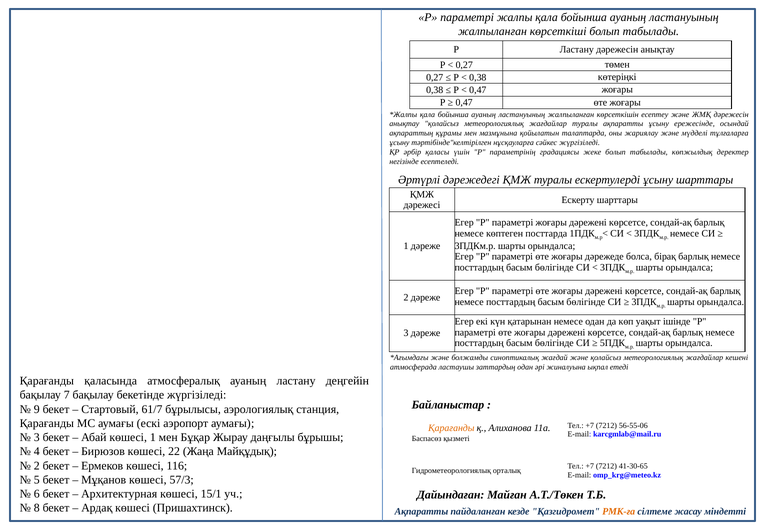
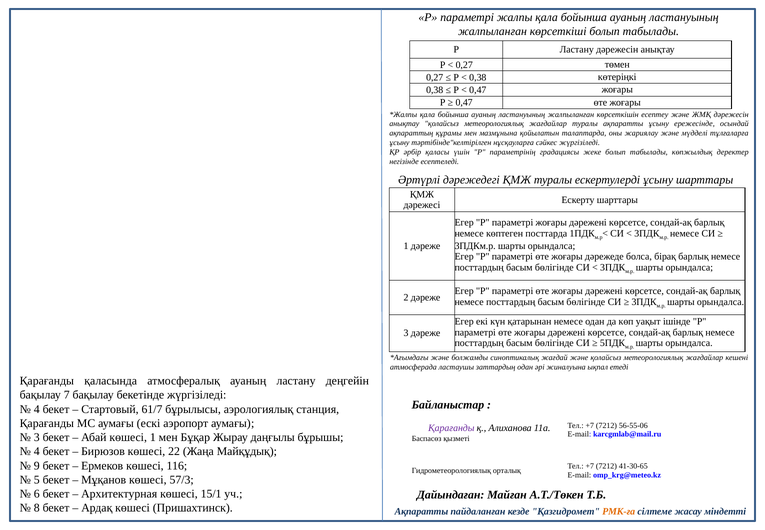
9 at (37, 409): 9 -> 4
Қарағанды at (451, 428) colour: orange -> purple
2 at (37, 465): 2 -> 9
